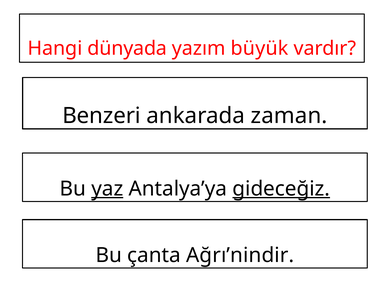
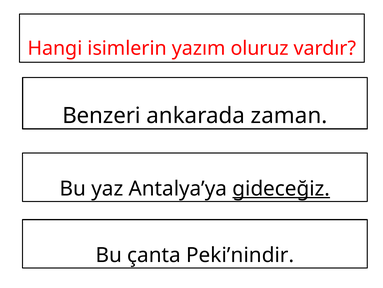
dünyada: dünyada -> isimlerin
büyük: büyük -> oluruz
yaz underline: present -> none
Ağrı’nindir: Ağrı’nindir -> Peki’nindir
